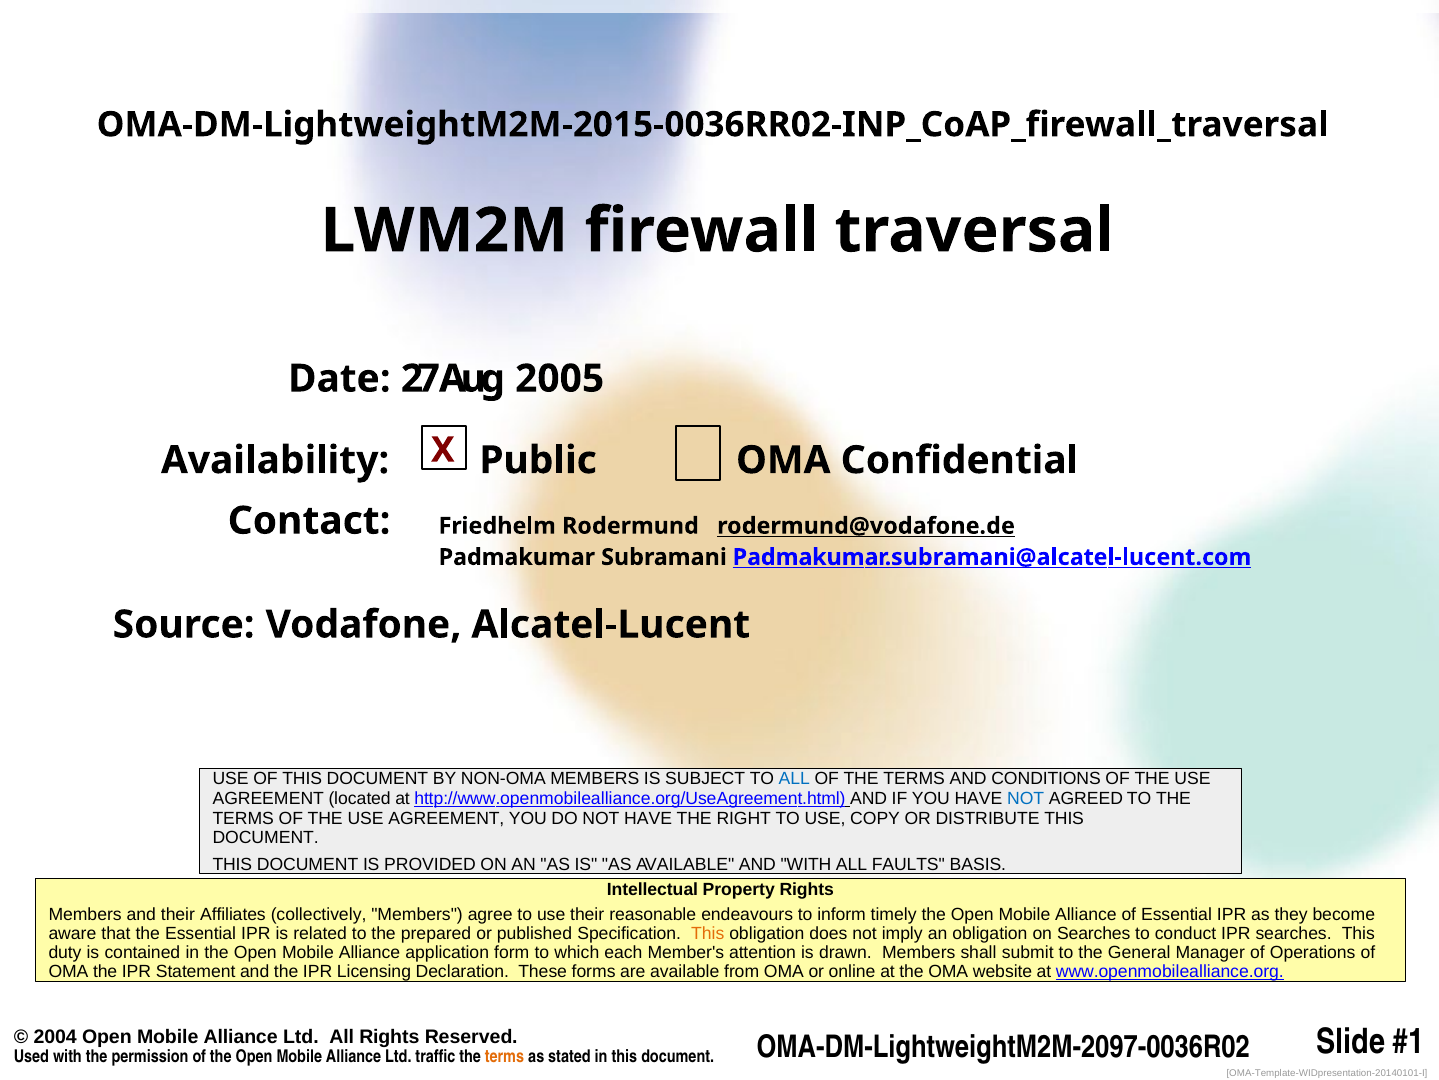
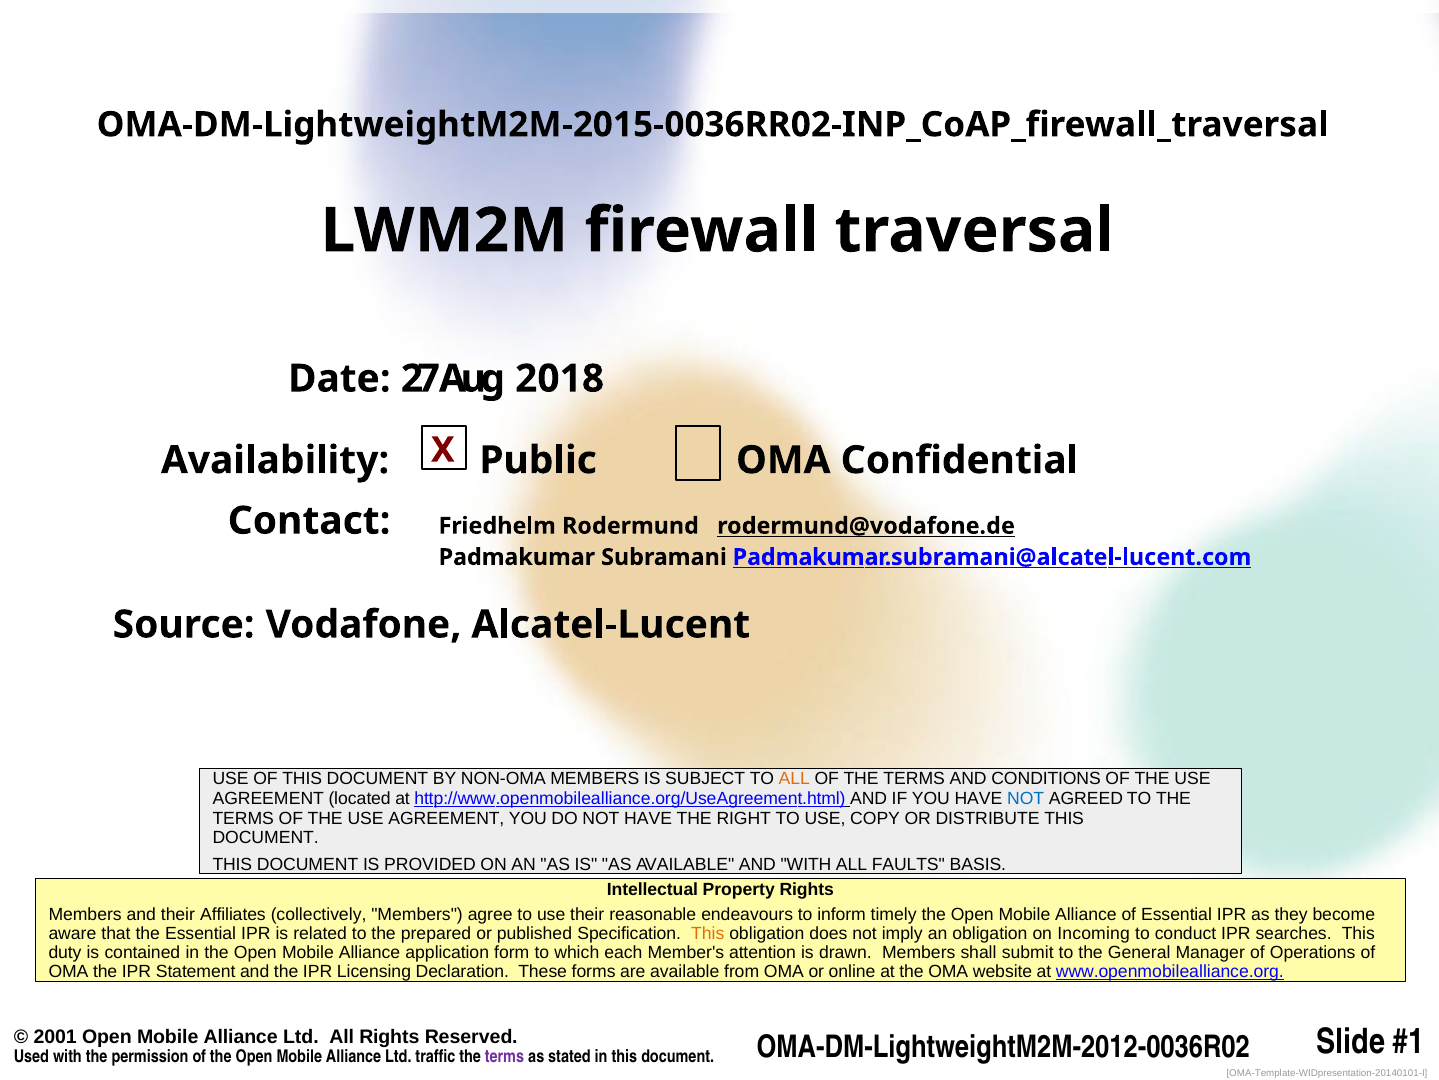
2005: 2005 -> 2018
ALL at (794, 779) colour: blue -> orange
on Searches: Searches -> Incoming
2004: 2004 -> 2001
terms at (504, 1057) colour: orange -> purple
OMA-DM-LightweightM2M-2097-0036R02: OMA-DM-LightweightM2M-2097-0036R02 -> OMA-DM-LightweightM2M-2012-0036R02
